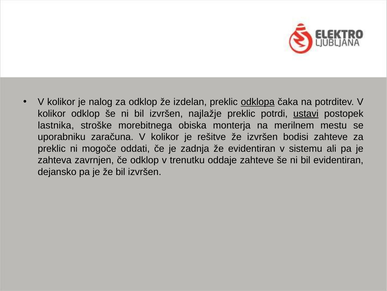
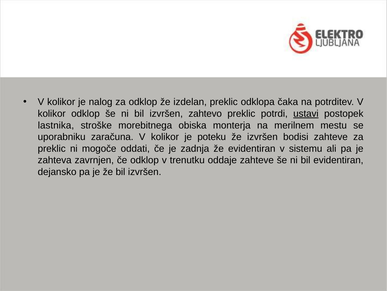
odklopa underline: present -> none
najlažje: najlažje -> zahtevo
rešitve: rešitve -> poteku
